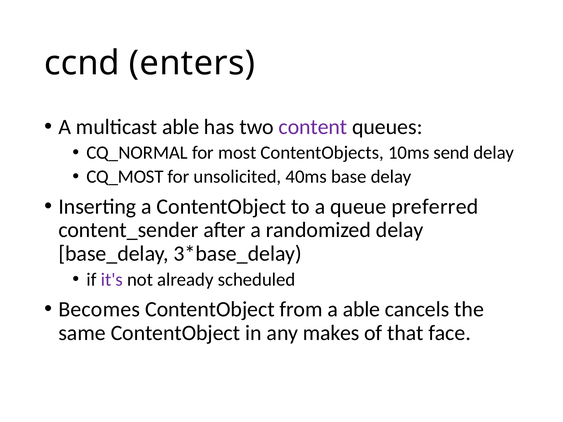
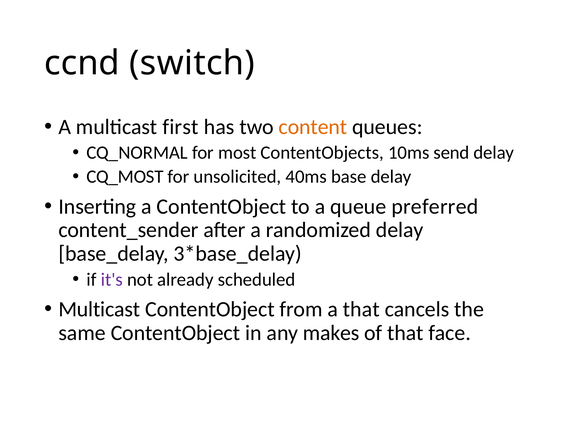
enters: enters -> switch
multicast able: able -> first
content colour: purple -> orange
Becomes at (99, 309): Becomes -> Multicast
a able: able -> that
